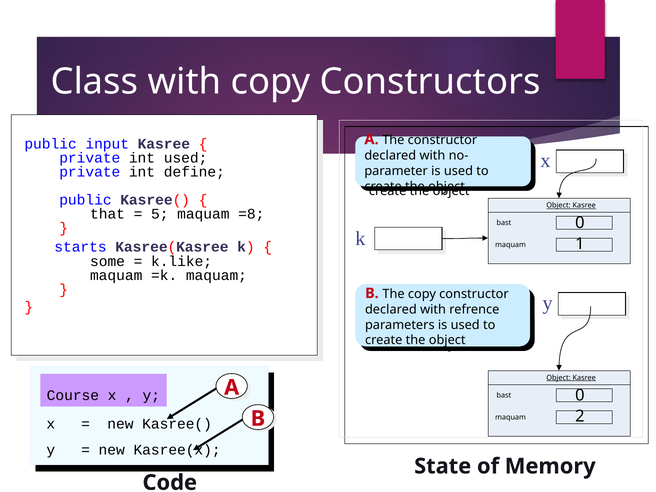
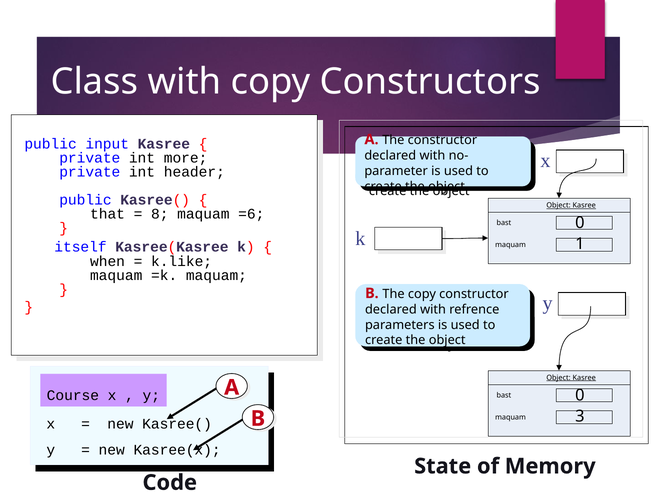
int used: used -> more
define: define -> header
5: 5 -> 8
=8: =8 -> =6
starts: starts -> itself
some: some -> when
2: 2 -> 3
